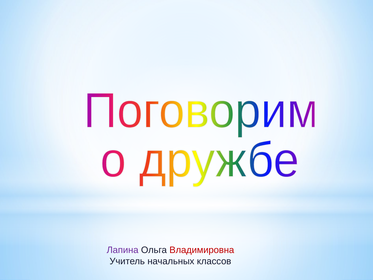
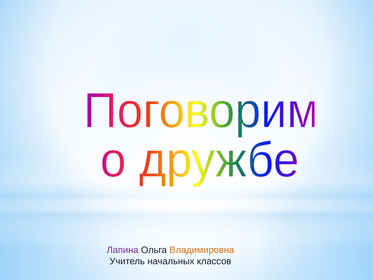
Владимировна colour: red -> orange
